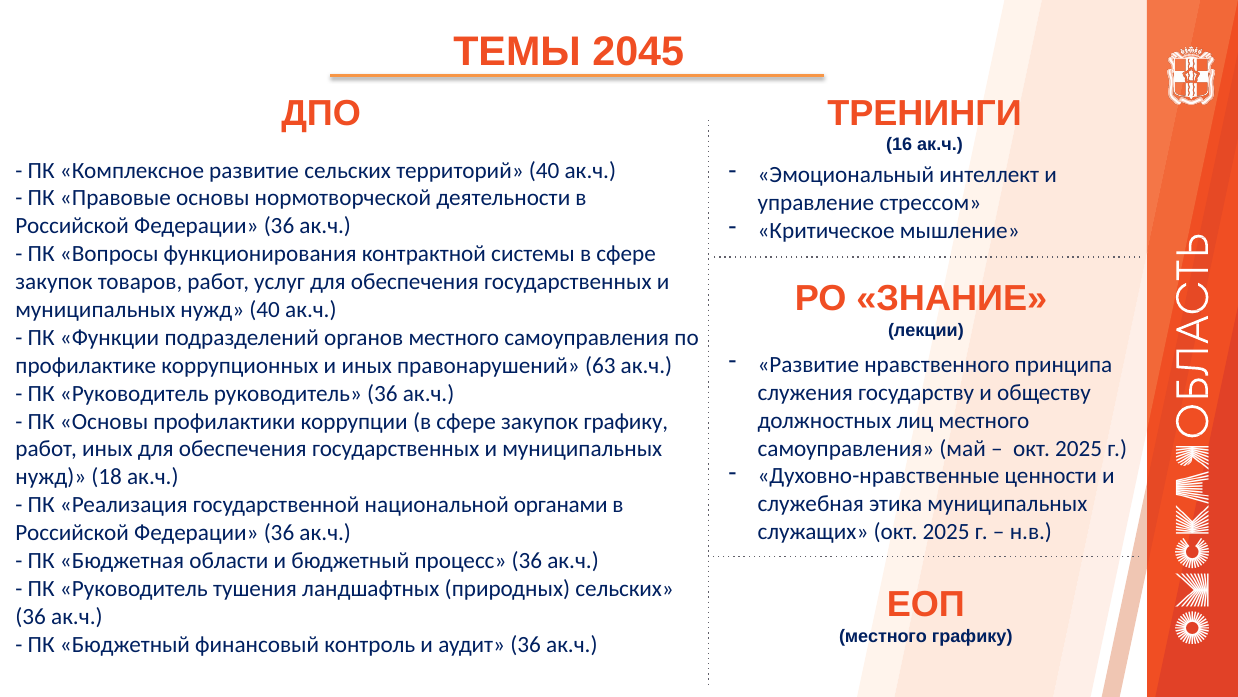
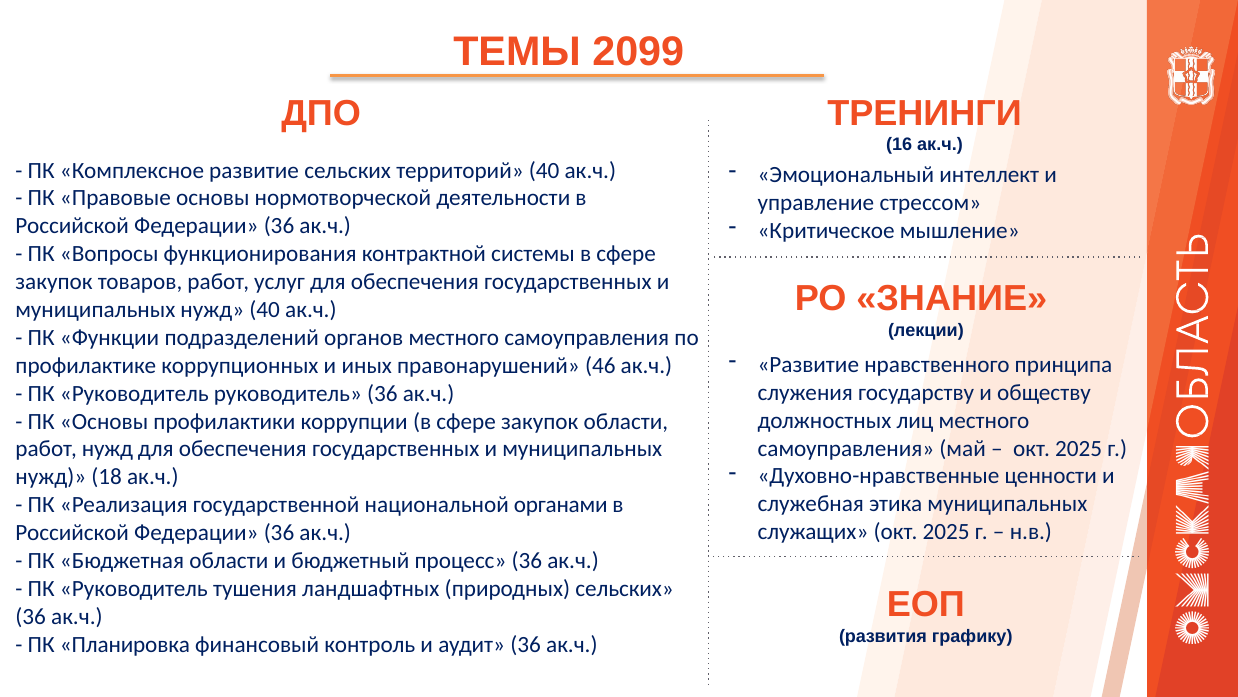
2045: 2045 -> 2099
63: 63 -> 46
закупок графику: графику -> области
работ иных: иных -> нужд
местного at (883, 636): местного -> развития
ПК Бюджетный: Бюджетный -> Планировка
